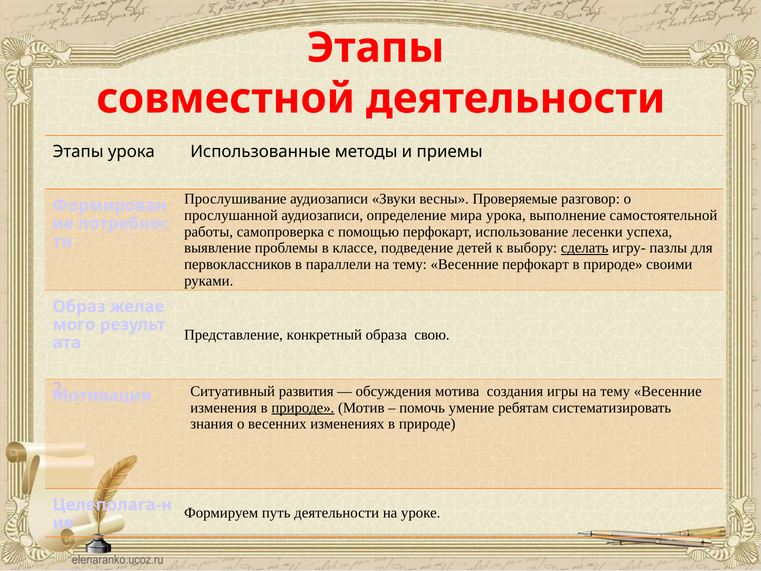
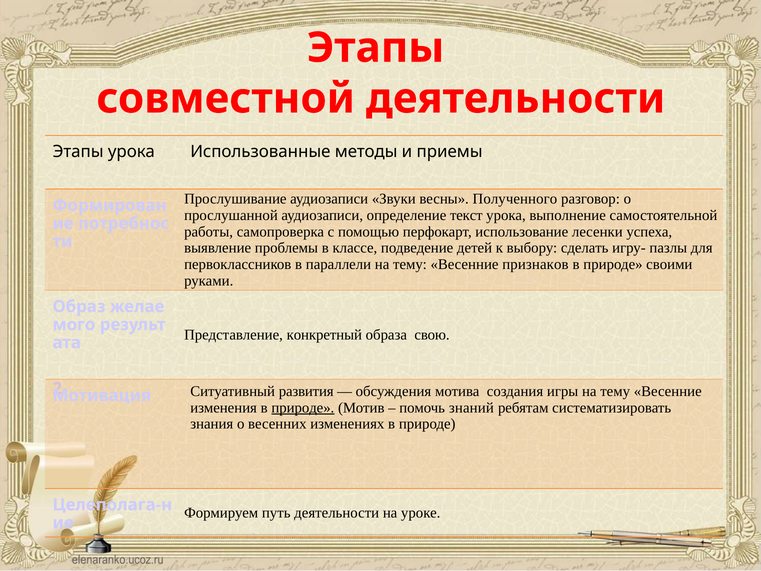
Проверяемые: Проверяемые -> Полученного
мира: мира -> текст
сделать underline: present -> none
Весенние перфокарт: перфокарт -> признаков
умение: умение -> знаний
